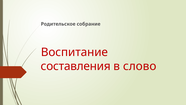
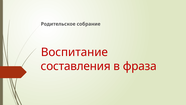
слово: слово -> фраза
